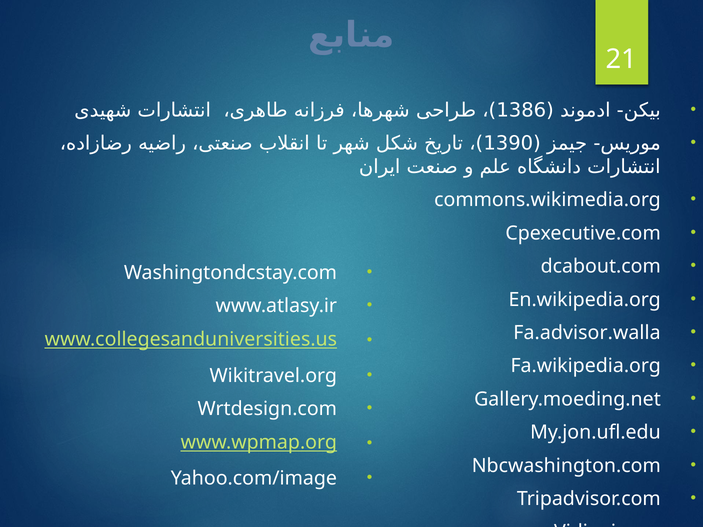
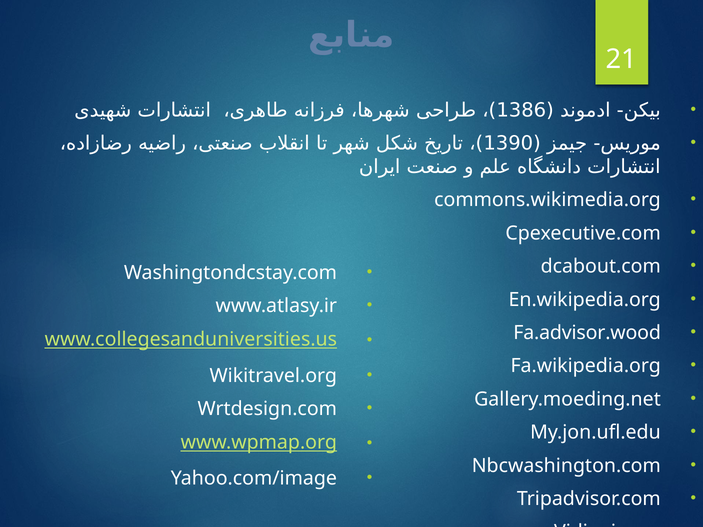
Fa.advisor.walla: Fa.advisor.walla -> Fa.advisor.wood
